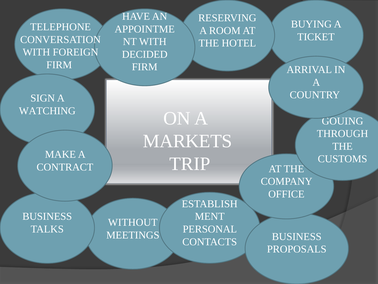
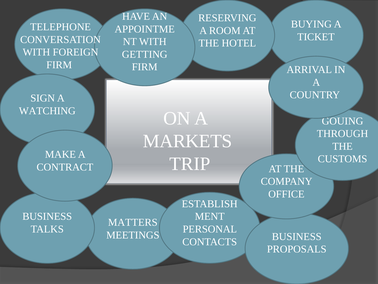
DECIDED: DECIDED -> GETTING
WITHOUT: WITHOUT -> MATTERS
